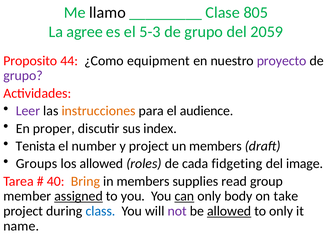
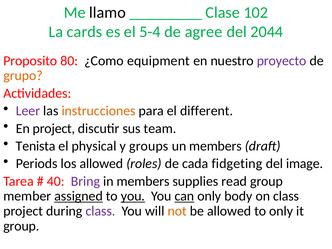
805: 805 -> 102
agree: agree -> cards
5-3: 5-3 -> 5-4
grupo at (204, 32): grupo -> agree
2059: 2059 -> 2044
44: 44 -> 80
grupo at (23, 76) colour: purple -> orange
audience: audience -> different
En proper: proper -> project
index: index -> team
number: number -> physical
y project: project -> groups
Groups: Groups -> Periods
Bring colour: orange -> purple
you at (133, 196) underline: none -> present
on take: take -> class
class at (101, 211) colour: blue -> purple
not colour: purple -> orange
allowed at (229, 211) underline: present -> none
name at (21, 226): name -> group
